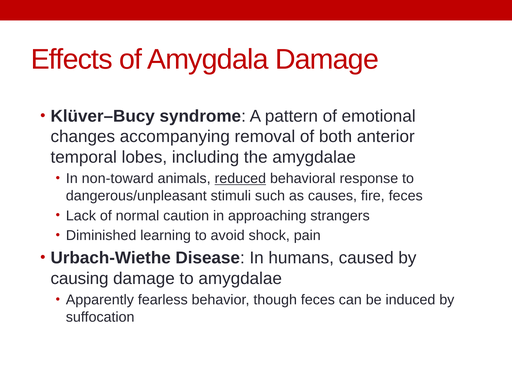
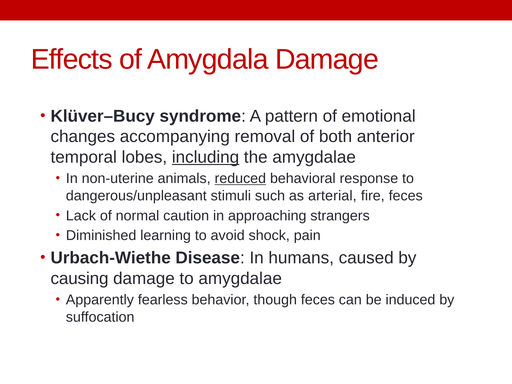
including underline: none -> present
non-toward: non-toward -> non-uterine
causes: causes -> arterial
